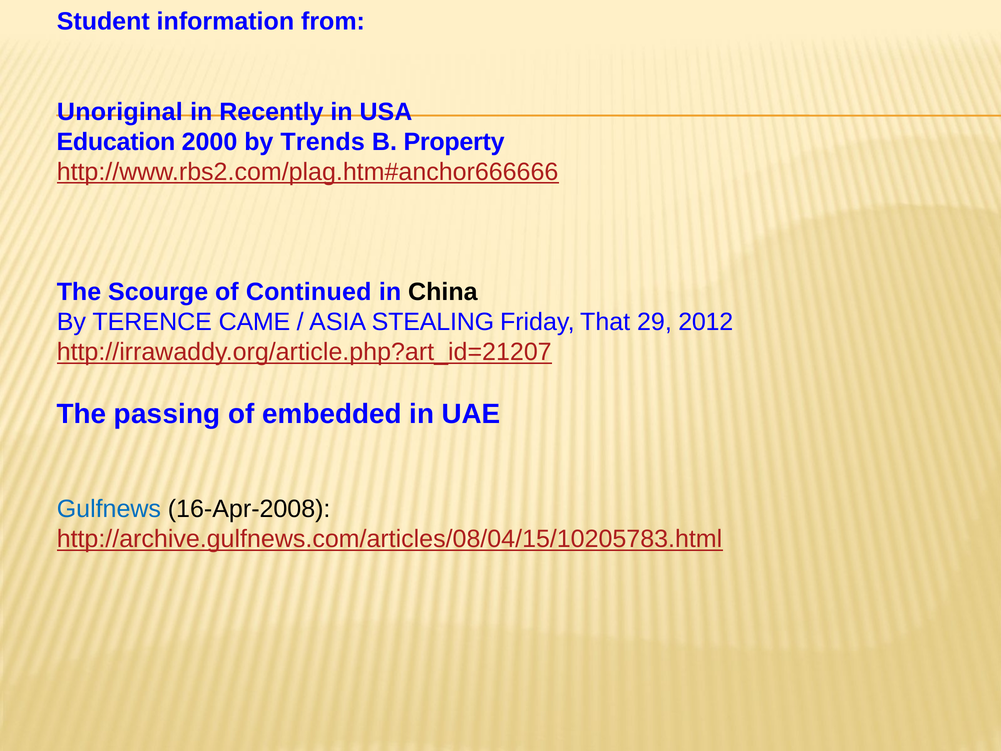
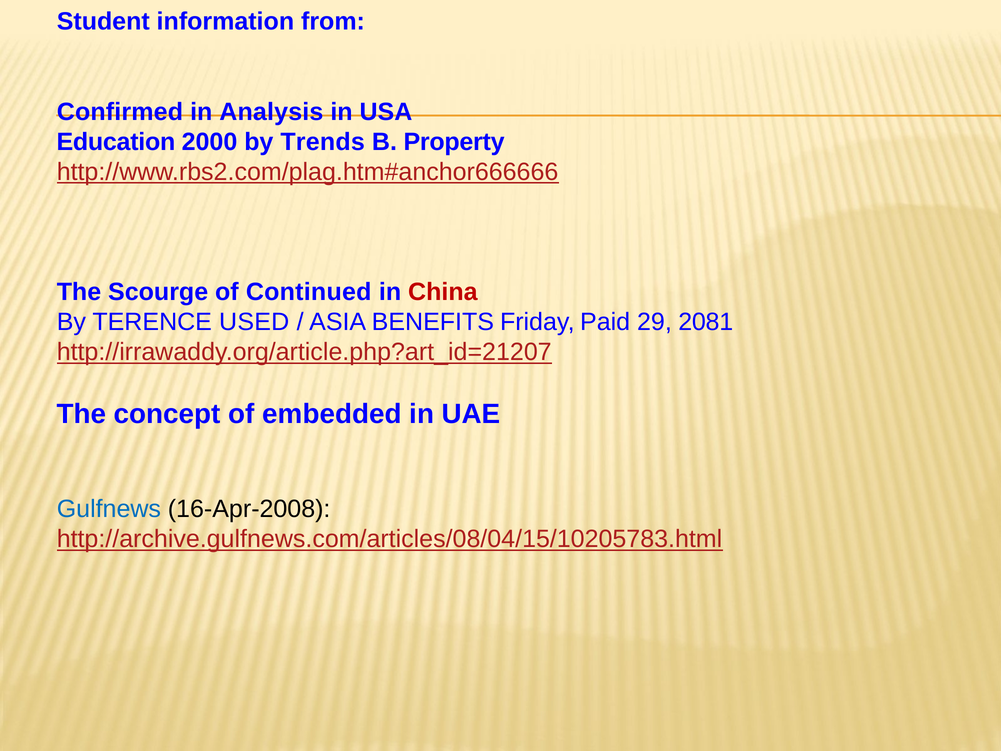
Unoriginal: Unoriginal -> Confirmed
Recently: Recently -> Analysis
China colour: black -> red
CAME: CAME -> USED
STEALING: STEALING -> BENEFITS
That: That -> Paid
2012: 2012 -> 2081
passing: passing -> concept
